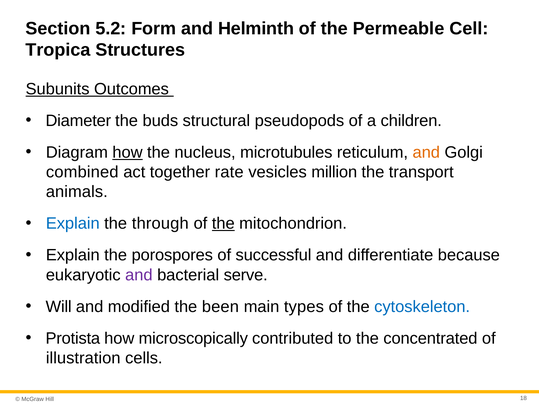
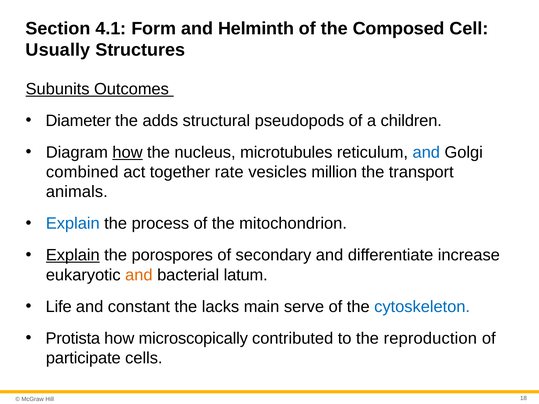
5.2: 5.2 -> 4.1
Permeable: Permeable -> Composed
Tropica: Tropica -> Usually
buds: buds -> adds
and at (426, 152) colour: orange -> blue
through: through -> process
the at (223, 224) underline: present -> none
Explain at (73, 255) underline: none -> present
successful: successful -> secondary
because: because -> increase
and at (139, 275) colour: purple -> orange
serve: serve -> latum
Will: Will -> Life
modified: modified -> constant
been: been -> lacks
types: types -> serve
concentrated: concentrated -> reproduction
illustration: illustration -> participate
